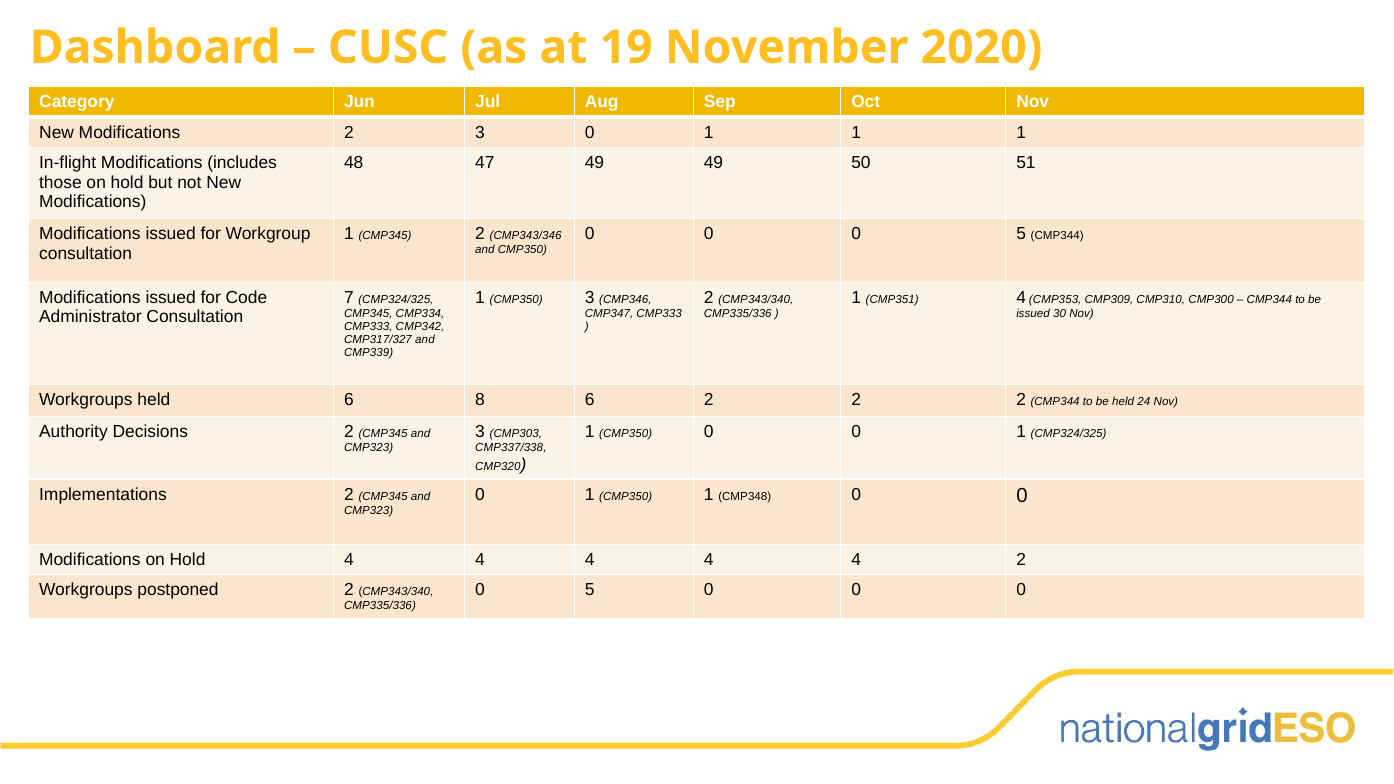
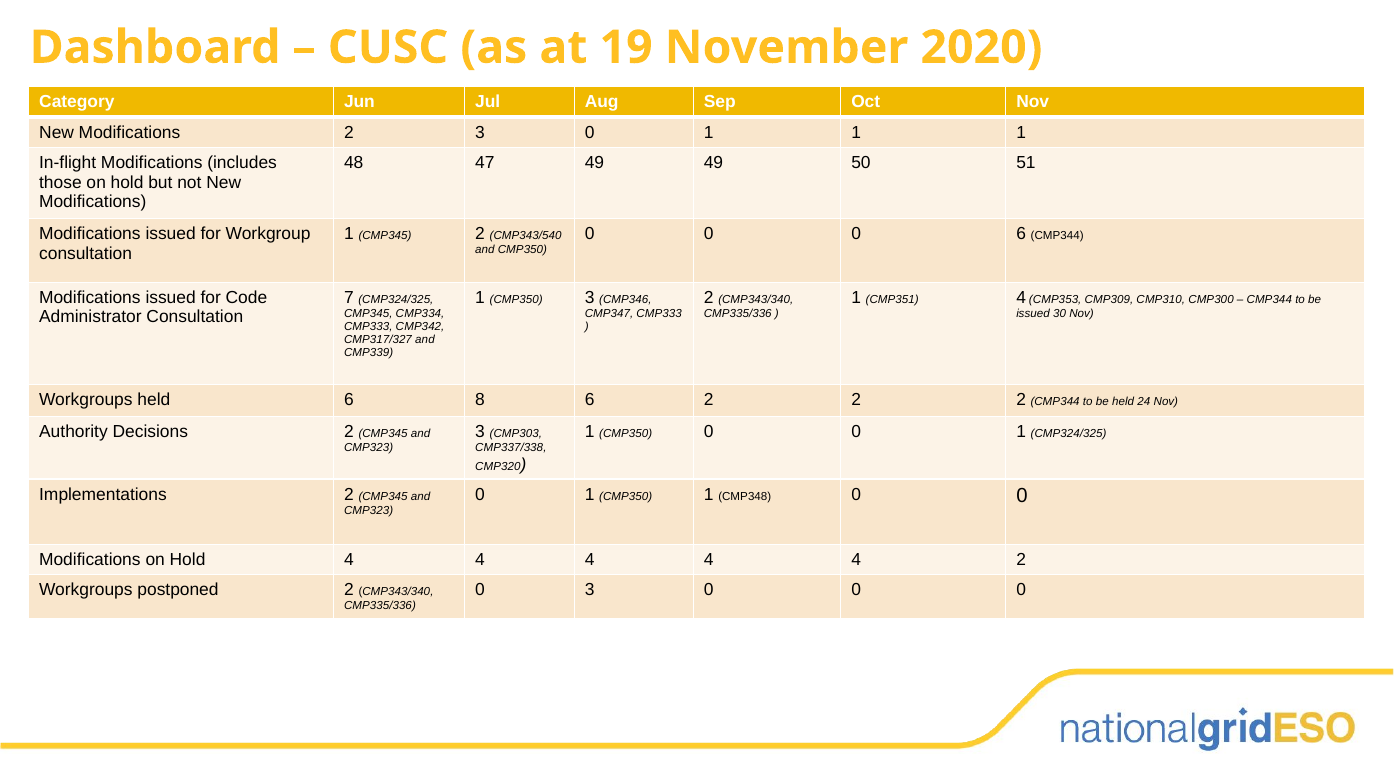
CMP343/346: CMP343/346 -> CMP343/540
0 0 5: 5 -> 6
5 at (590, 590): 5 -> 3
